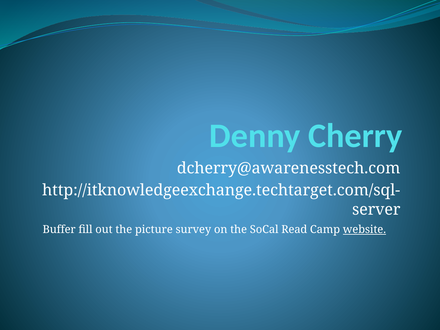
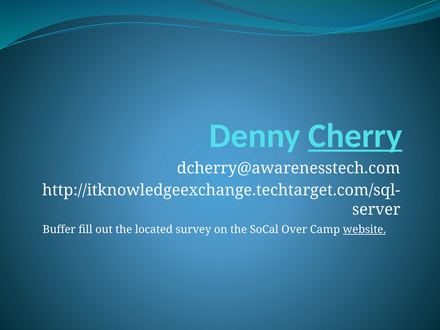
Cherry underline: none -> present
picture: picture -> located
Read: Read -> Over
